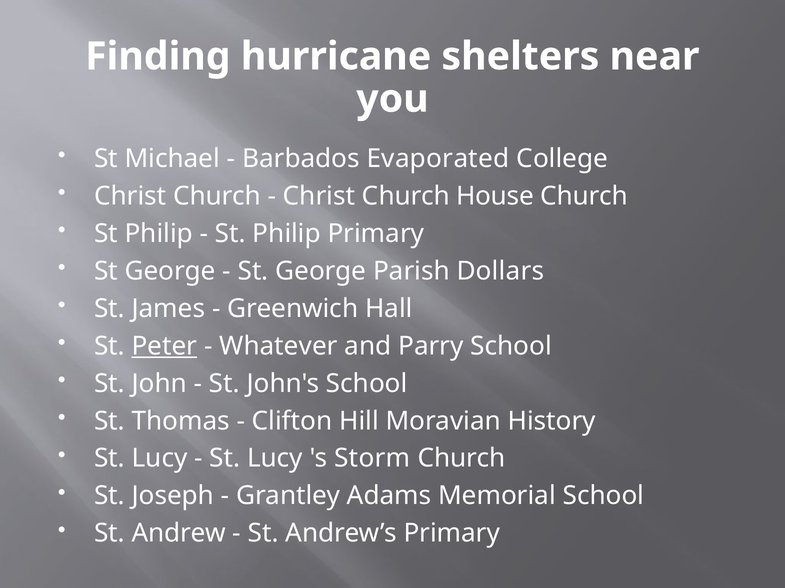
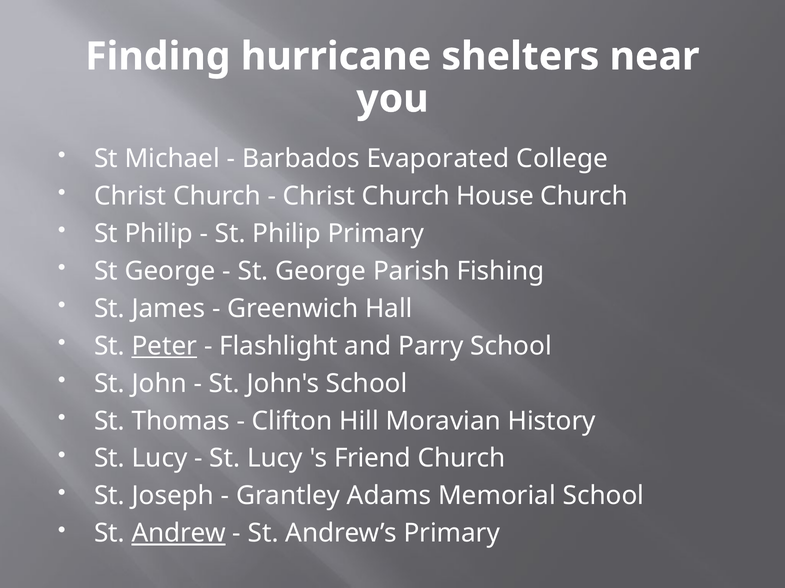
Dollars: Dollars -> Fishing
Whatever: Whatever -> Flashlight
Storm: Storm -> Friend
Andrew underline: none -> present
